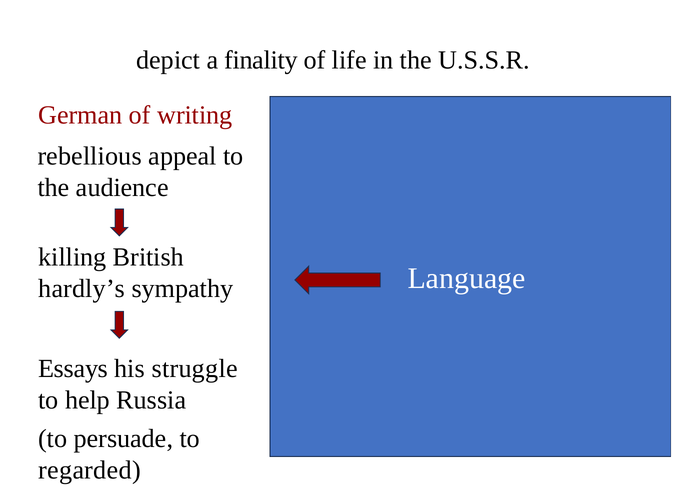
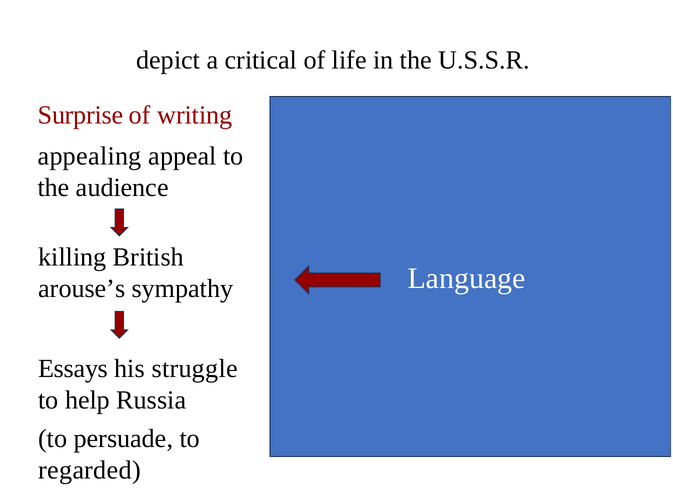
finality: finality -> critical
German: German -> Surprise
rebellious: rebellious -> appealing
hardly’s: hardly’s -> arouse’s
